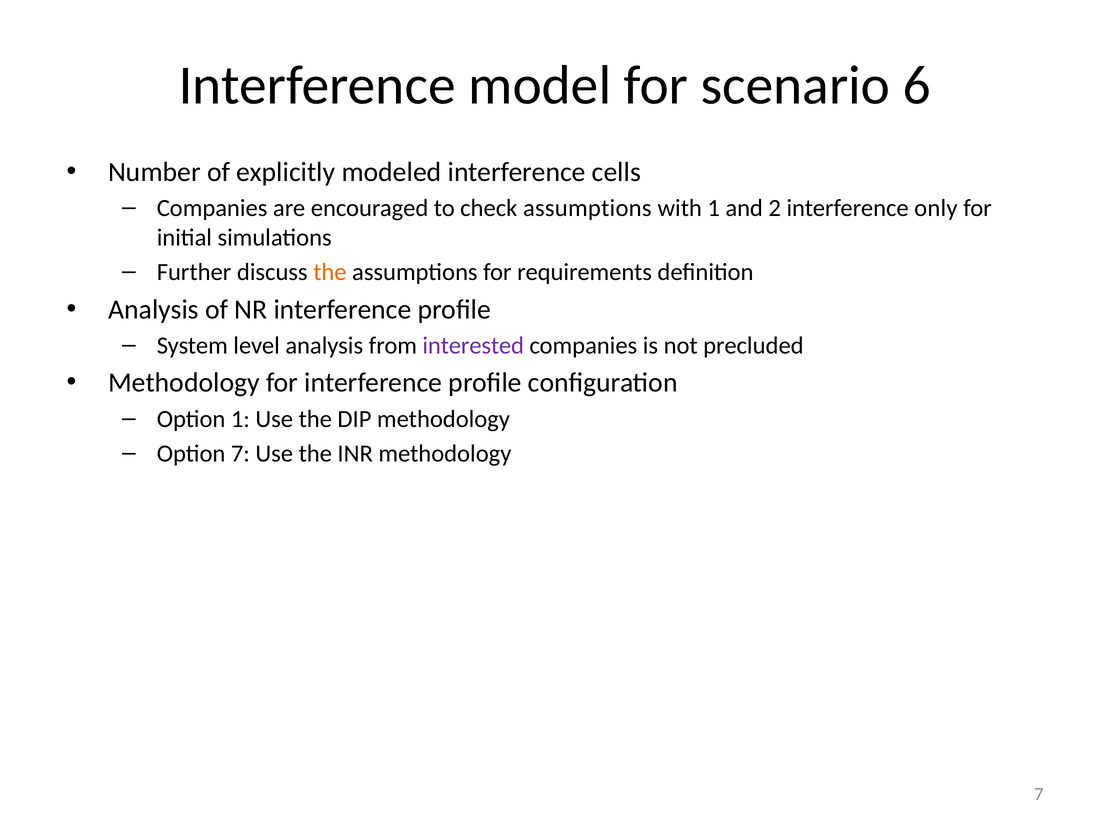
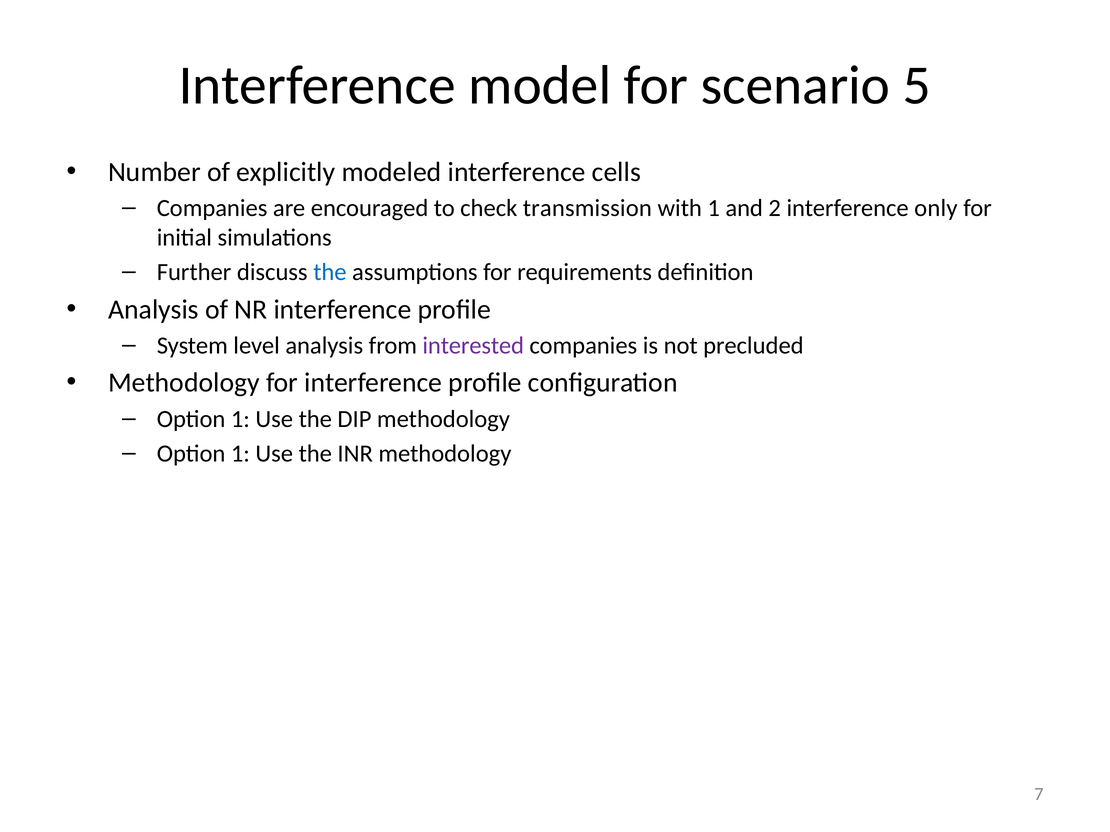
6: 6 -> 5
check assumptions: assumptions -> transmission
the at (330, 272) colour: orange -> blue
7 at (240, 454): 7 -> 1
